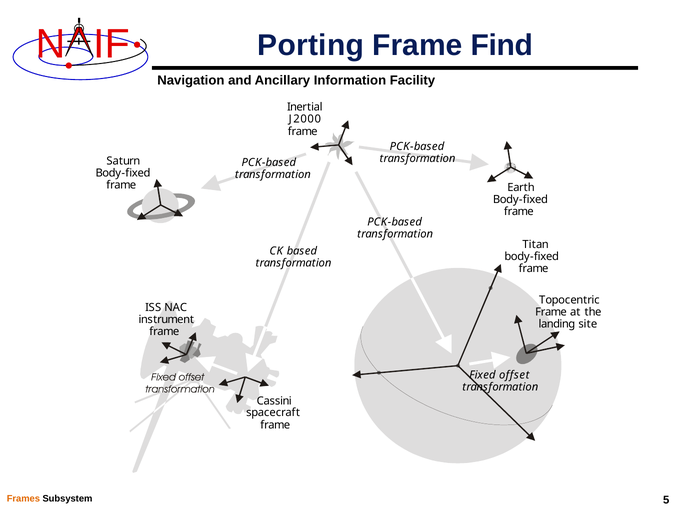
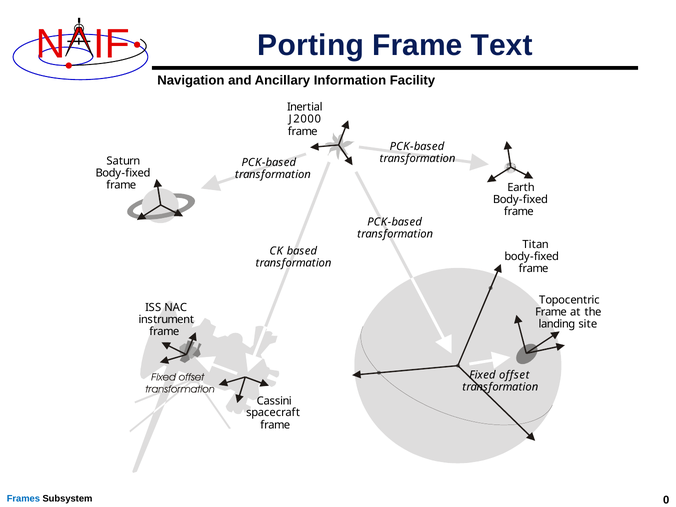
Find: Find -> Text
Frames colour: orange -> blue
5: 5 -> 0
